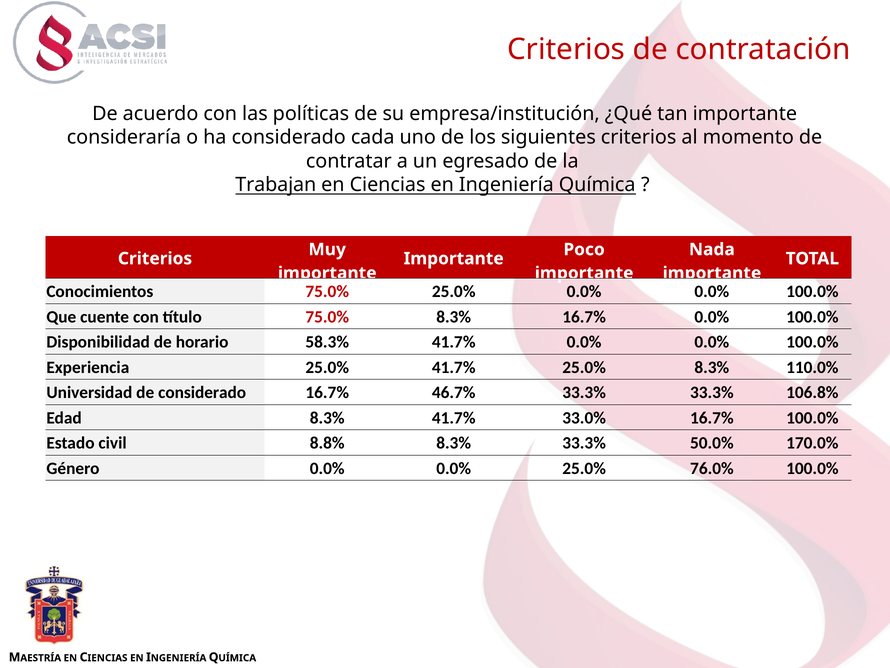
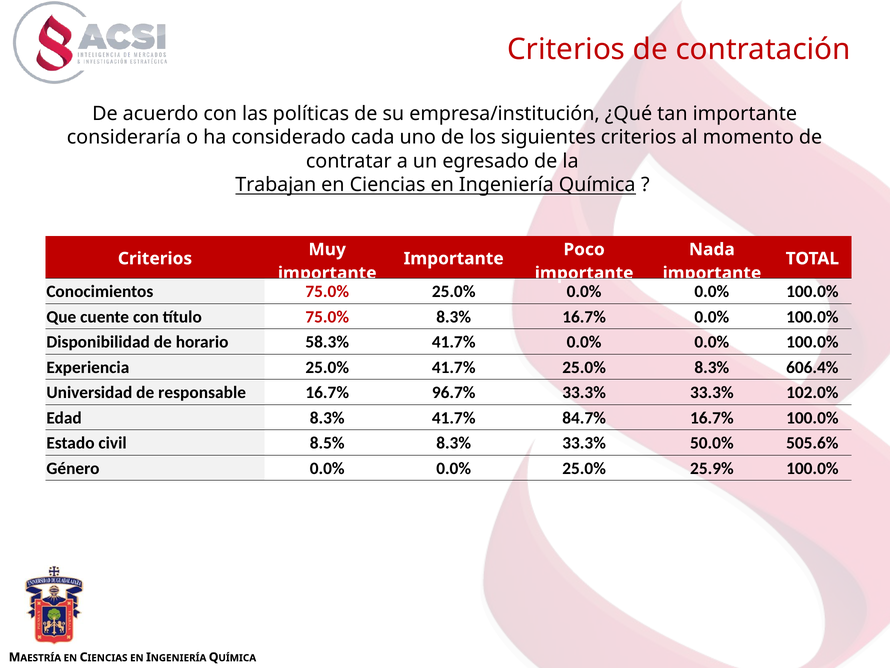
110.0%: 110.0% -> 606.4%
de considerado: considerado -> responsable
46.7%: 46.7% -> 96.7%
106.8%: 106.8% -> 102.0%
33.0%: 33.0% -> 84.7%
8.8%: 8.8% -> 8.5%
170.0%: 170.0% -> 505.6%
76.0%: 76.0% -> 25.9%
